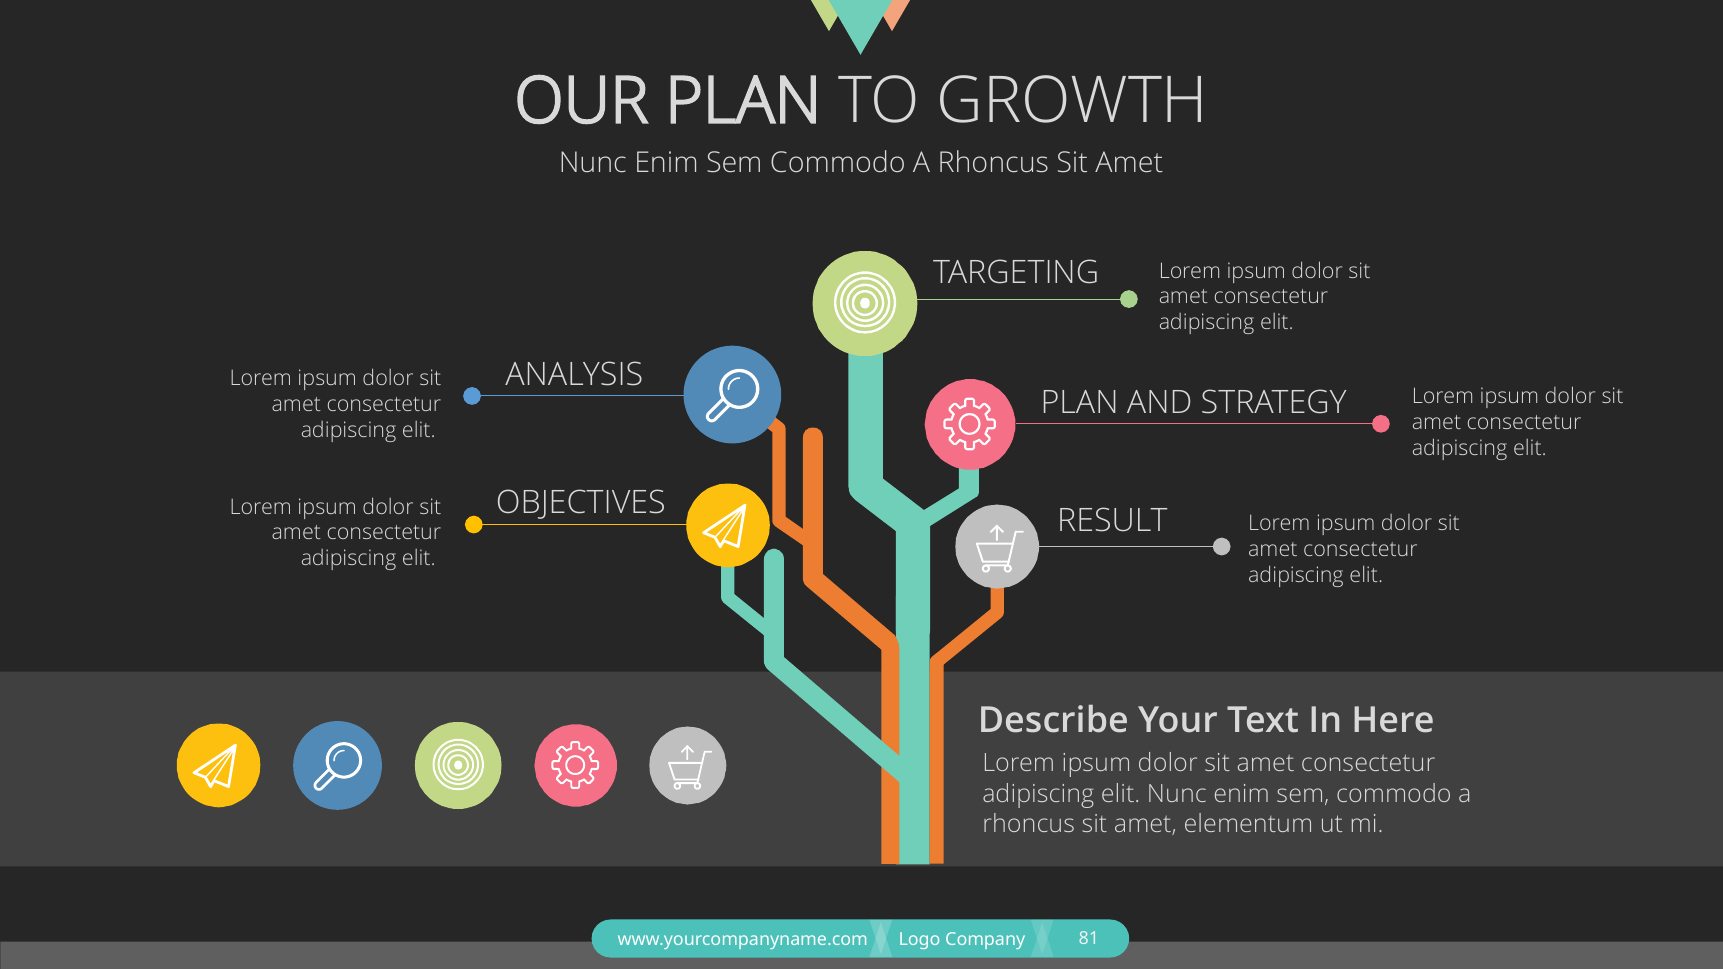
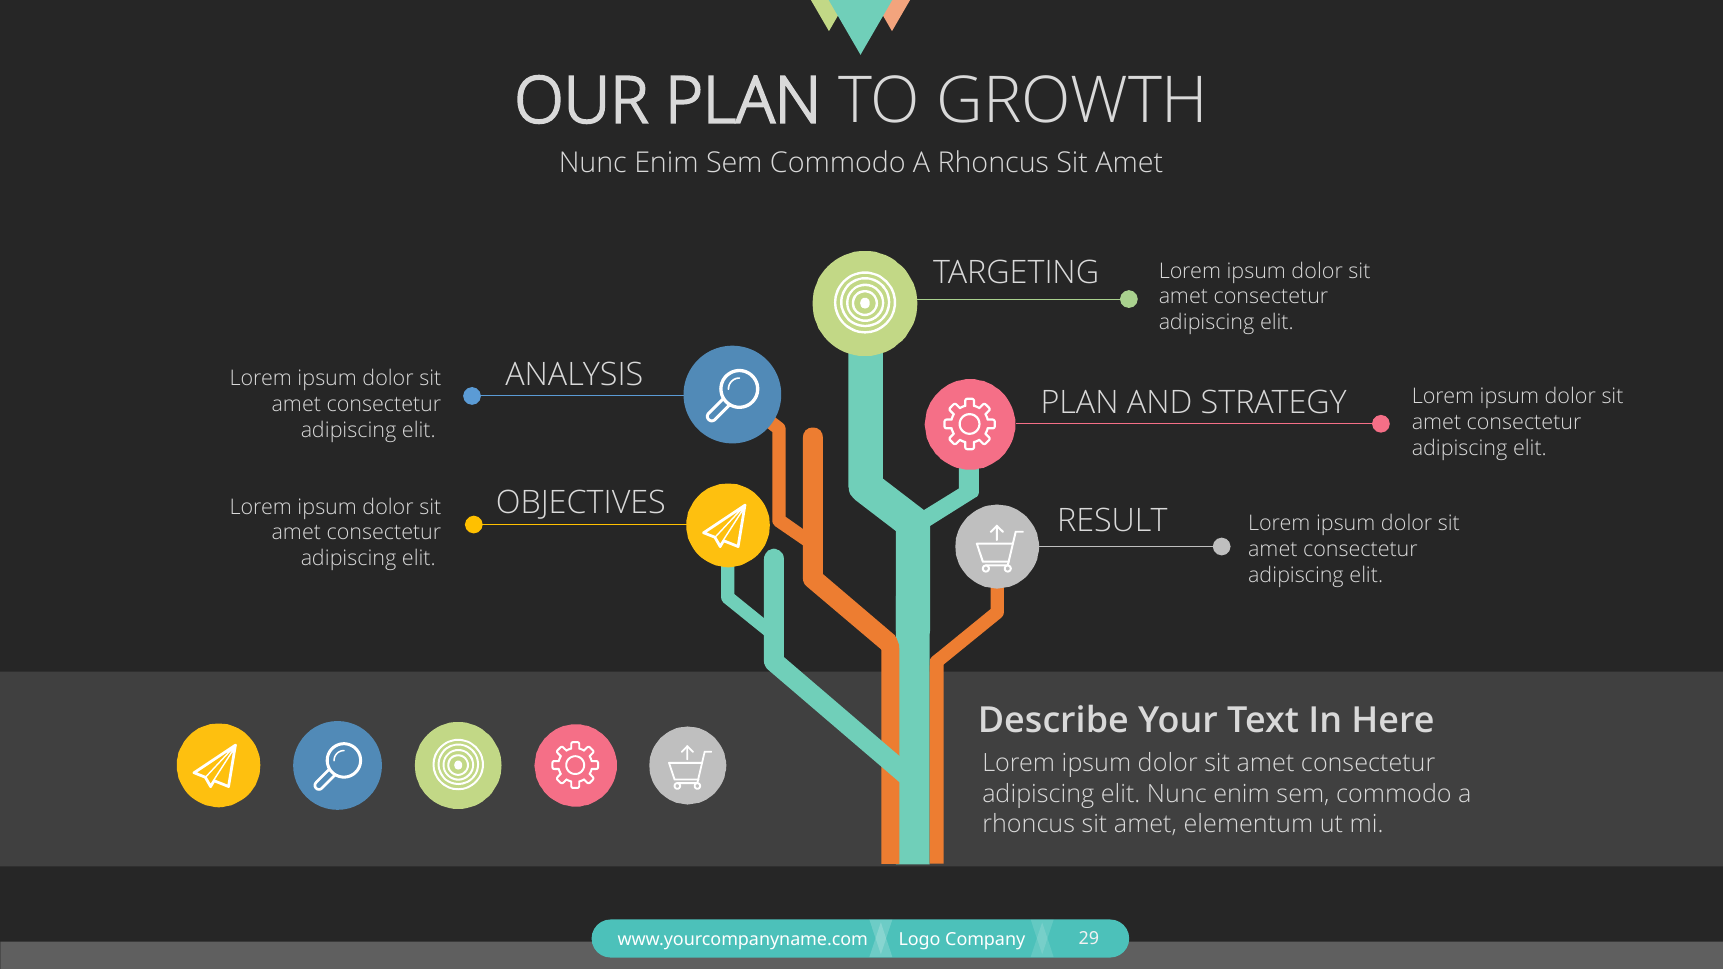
81: 81 -> 29
